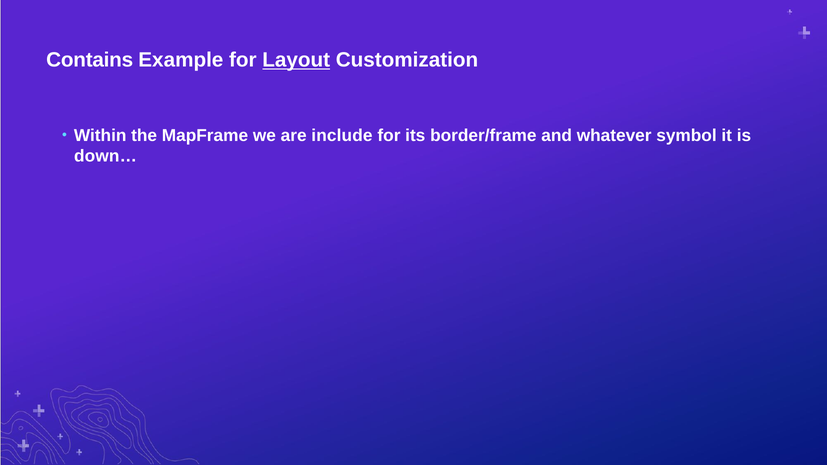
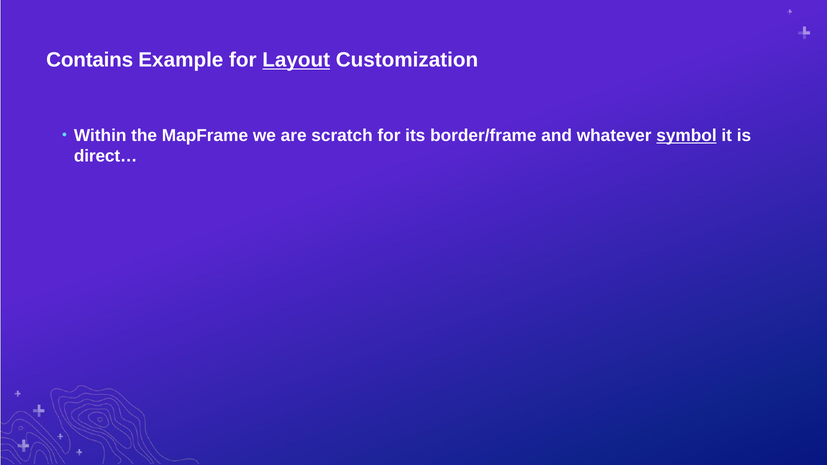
include: include -> scratch
symbol underline: none -> present
down…: down… -> direct…
